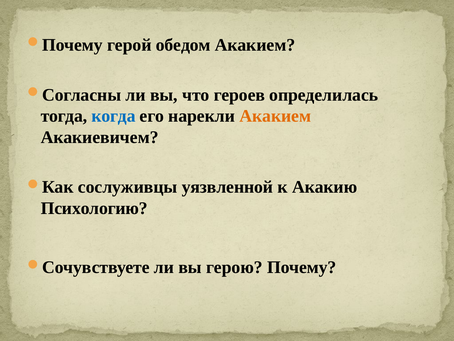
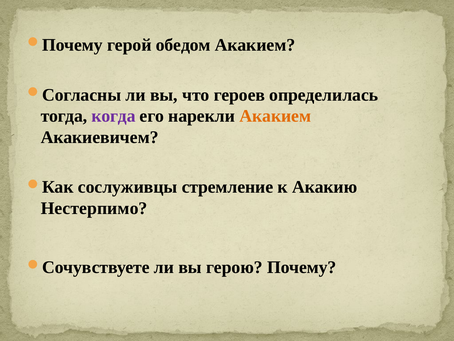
когда colour: blue -> purple
уязвленной: уязвленной -> стремление
Психологию: Психологию -> Нестерпимо
